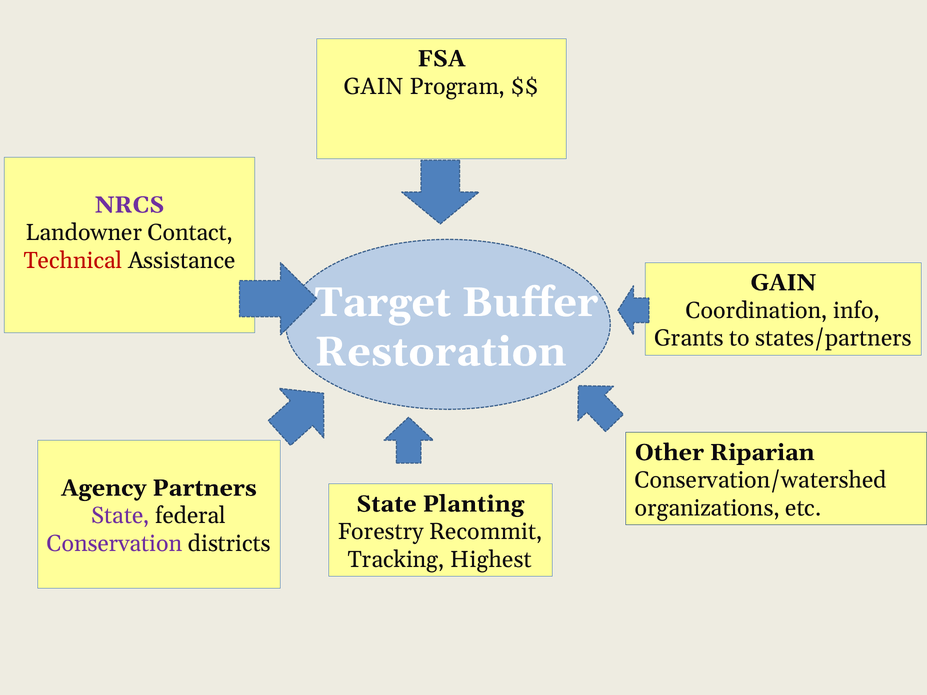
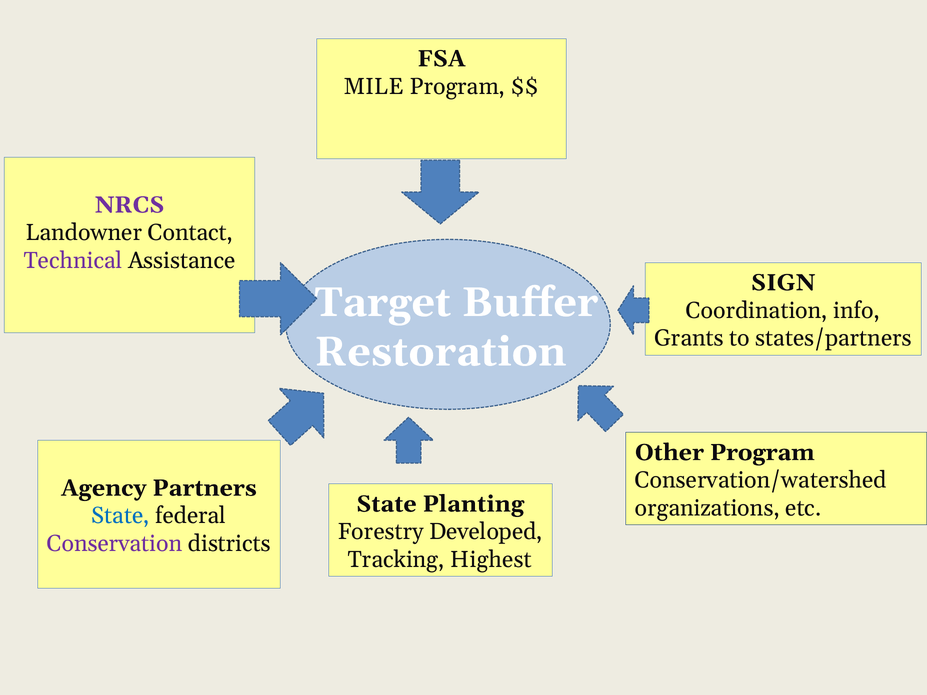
GAIN at (374, 86): GAIN -> MILE
Technical colour: red -> purple
GAIN at (783, 283): GAIN -> SIGN
Other Riparian: Riparian -> Program
State at (120, 516) colour: purple -> blue
Recommit: Recommit -> Developed
